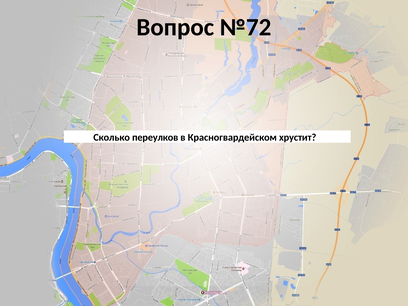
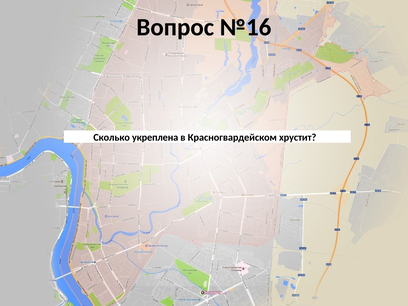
№72: №72 -> №16
переулков: переулков -> укреплена
